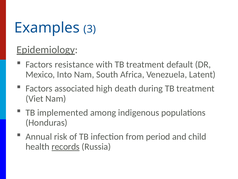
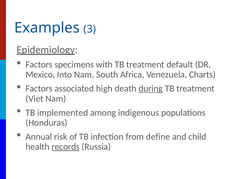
resistance: resistance -> specimens
Latent: Latent -> Charts
during underline: none -> present
period: period -> define
